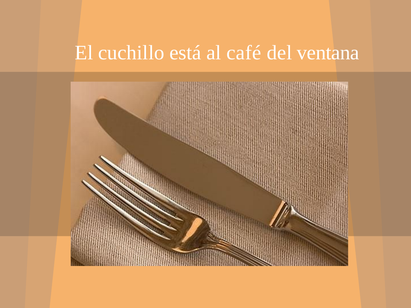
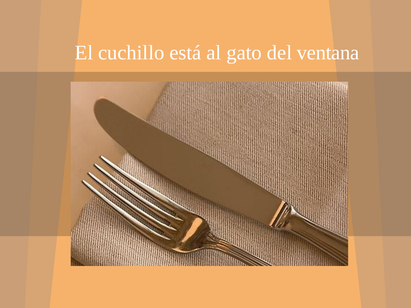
café: café -> gato
